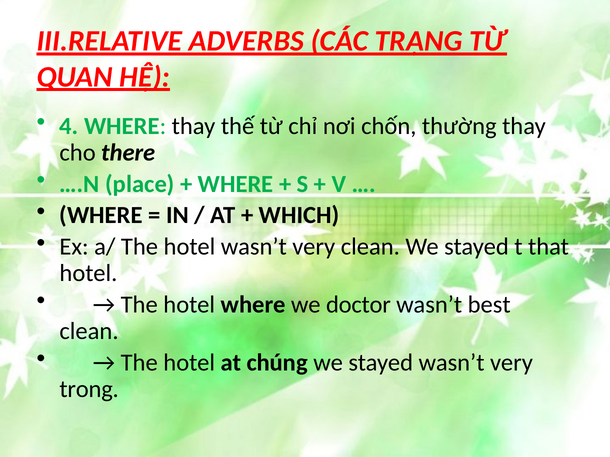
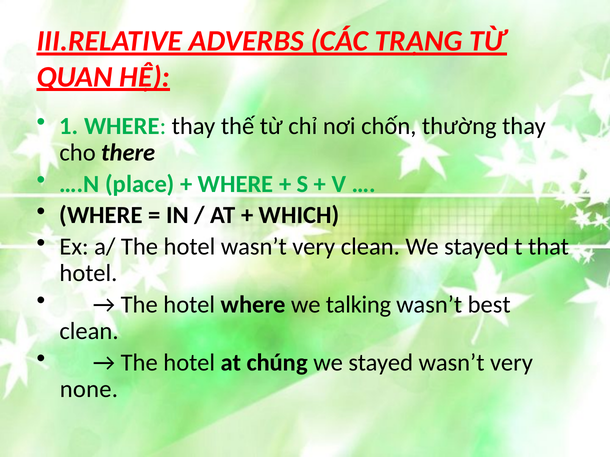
4: 4 -> 1
doctor: doctor -> talking
trong: trong -> none
